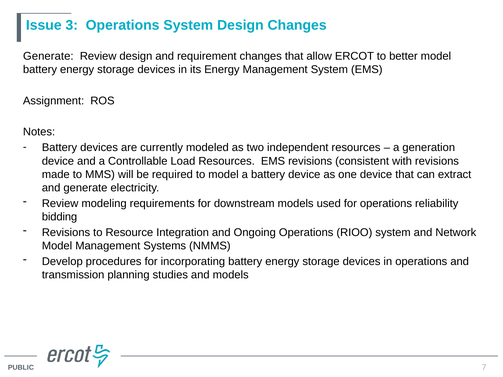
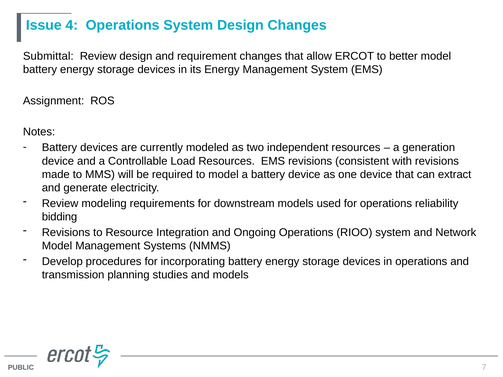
3: 3 -> 4
Generate at (48, 56): Generate -> Submittal
